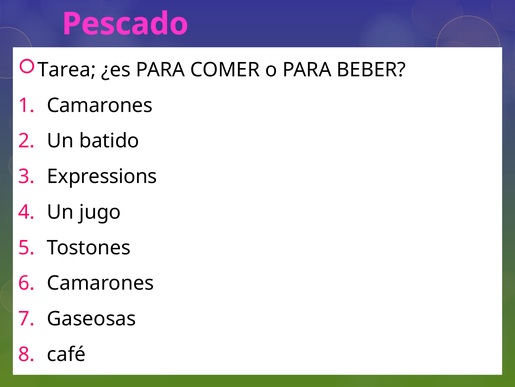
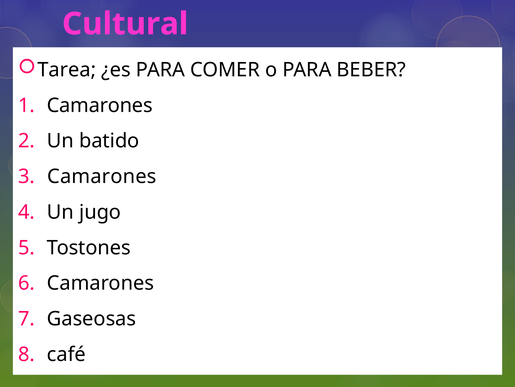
Pescado: Pescado -> Cultural
Expressions at (102, 176): Expressions -> Camarones
